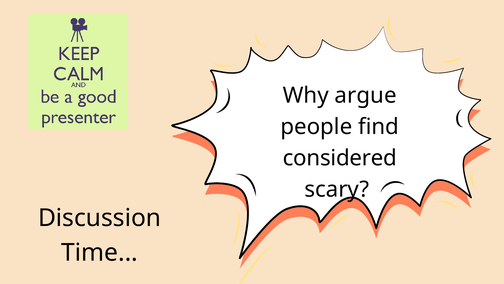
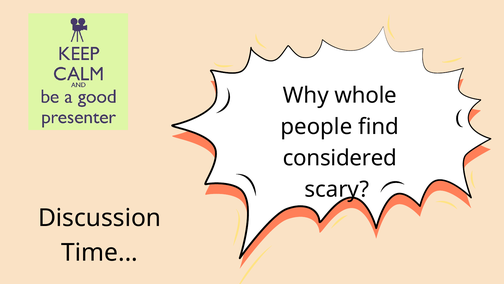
argue: argue -> whole
